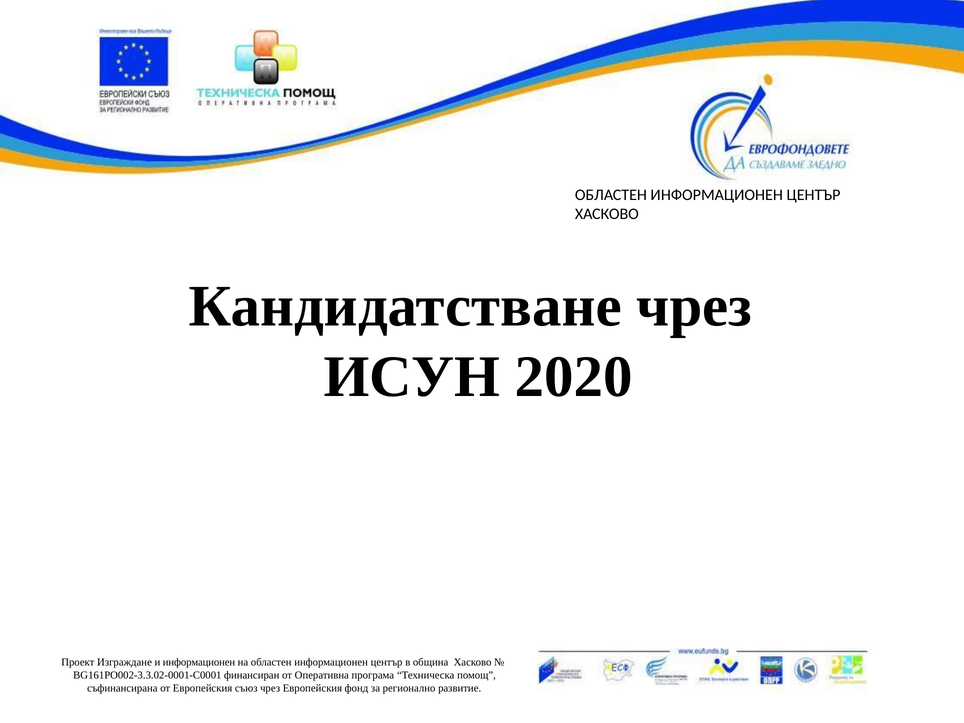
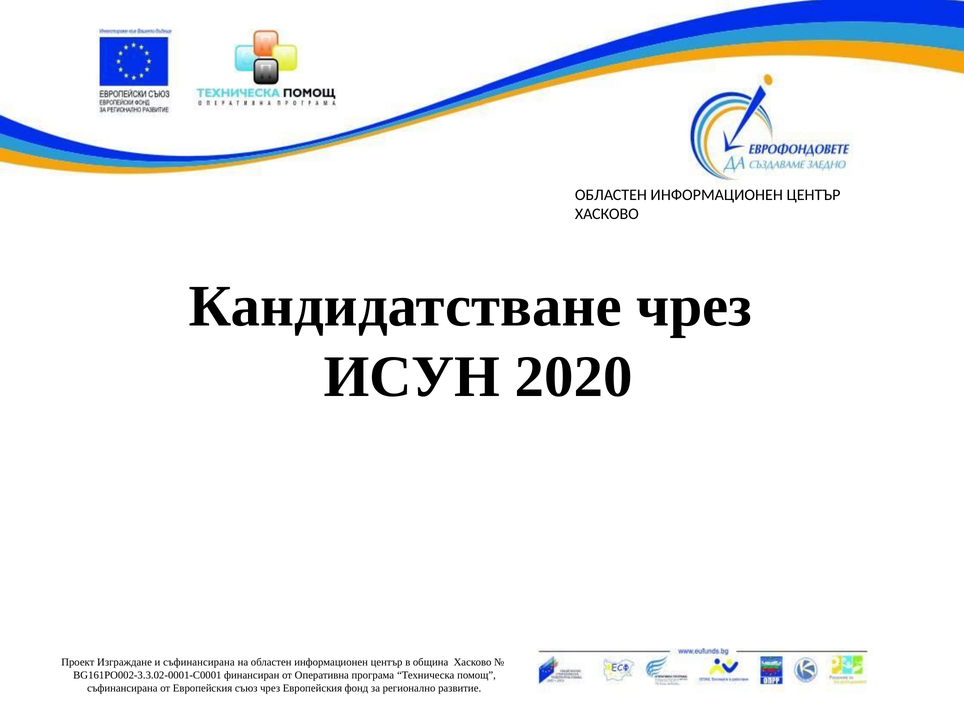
и информационен: информационен -> съфинансирана
